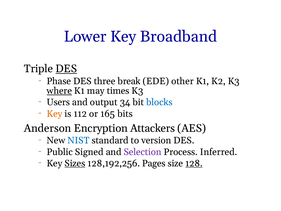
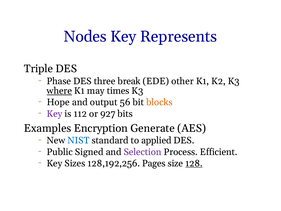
Lower: Lower -> Nodes
Broadband: Broadband -> Represents
DES at (66, 69) underline: present -> none
Users: Users -> Hope
34: 34 -> 56
blocks colour: blue -> orange
Key at (55, 114) colour: orange -> purple
165: 165 -> 927
Anderson: Anderson -> Examples
Attackers: Attackers -> Generate
version: version -> applied
Inferred: Inferred -> Efficient
Sizes underline: present -> none
